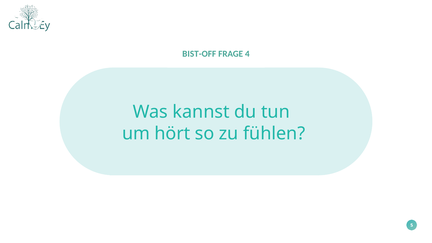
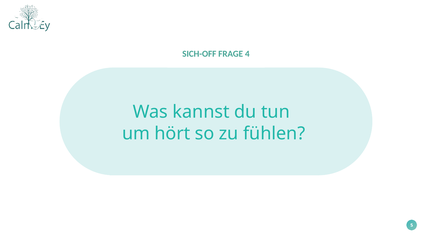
BIST-OFF: BIST-OFF -> SICH-OFF
